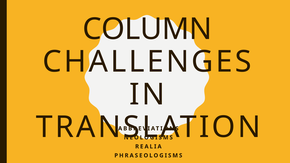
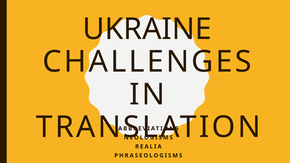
COLUMN: COLUMN -> UKRAINE
